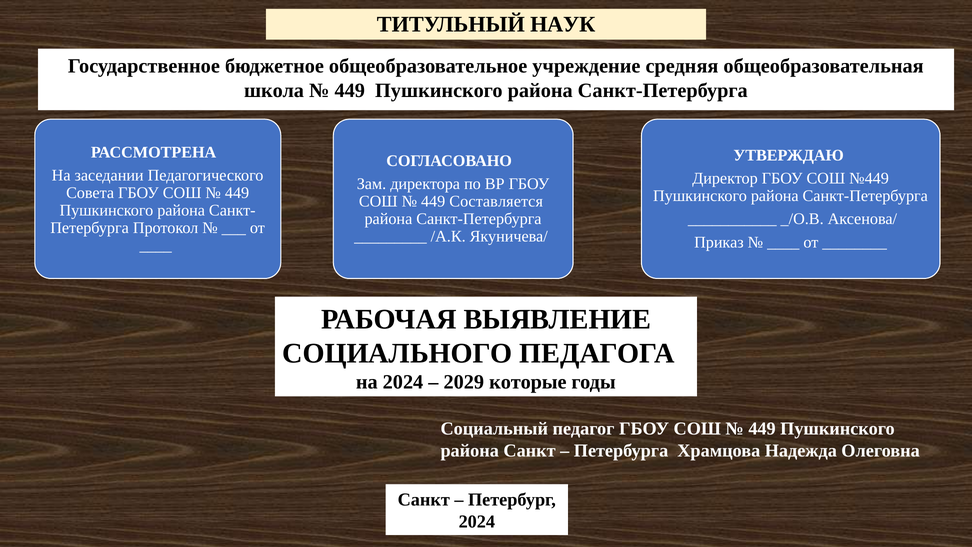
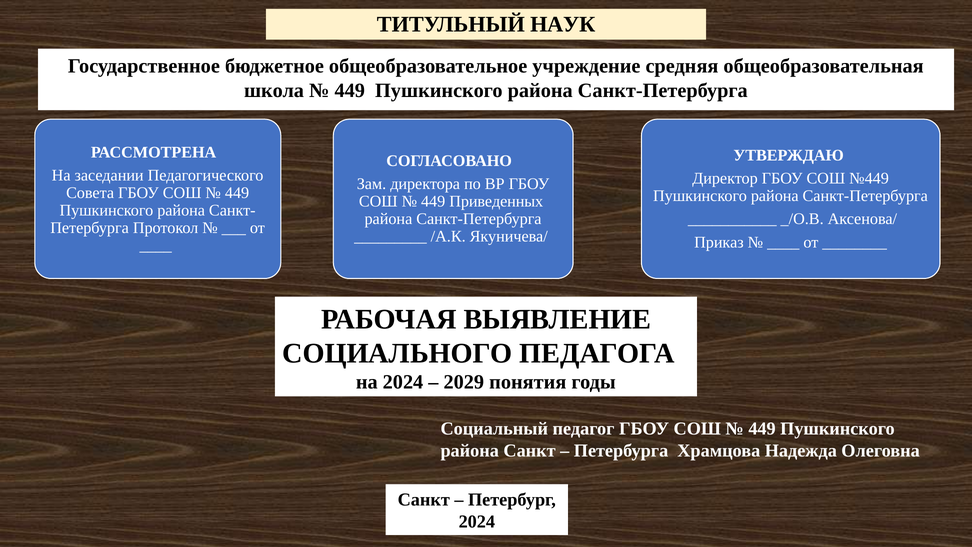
Составляется: Составляется -> Приведенных
которые: которые -> понятия
